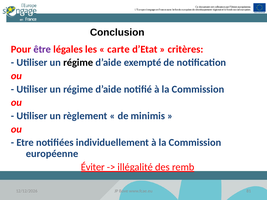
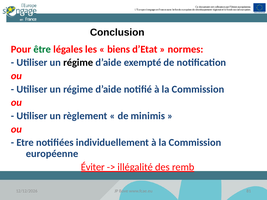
être colour: purple -> green
carte: carte -> biens
critères: critères -> normes
